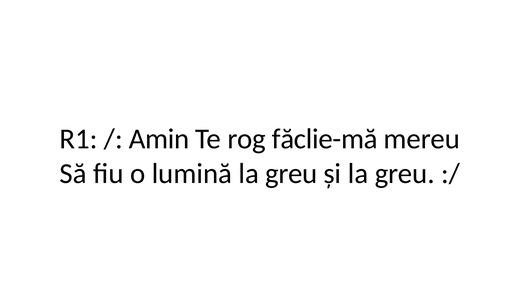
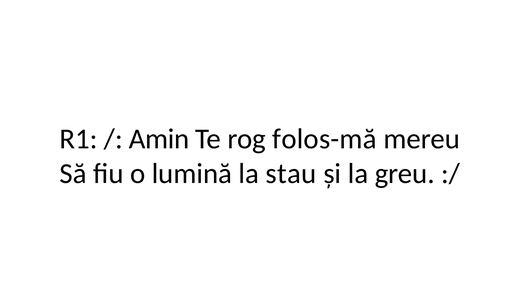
făclie-mă: făclie-mă -> folos-mă
lumină la greu: greu -> stau
